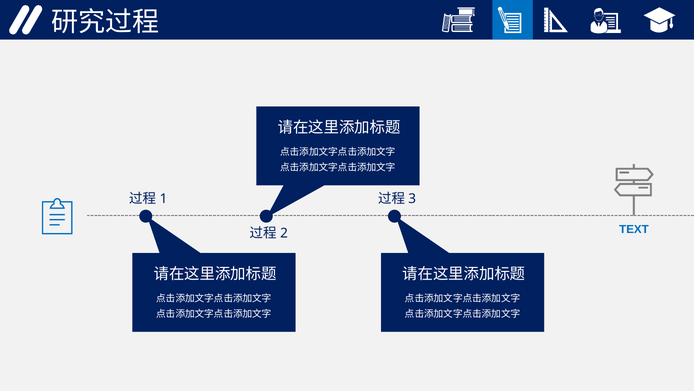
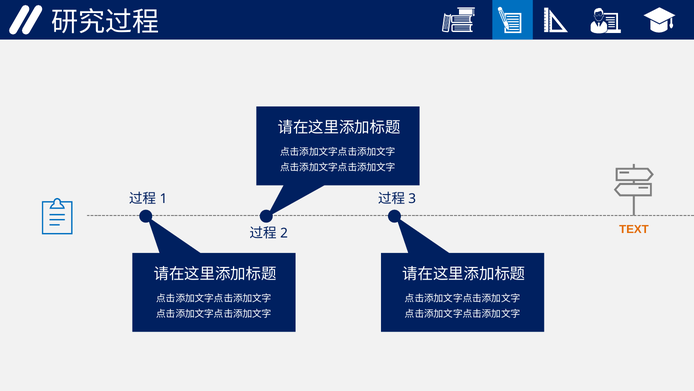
TEXT colour: blue -> orange
